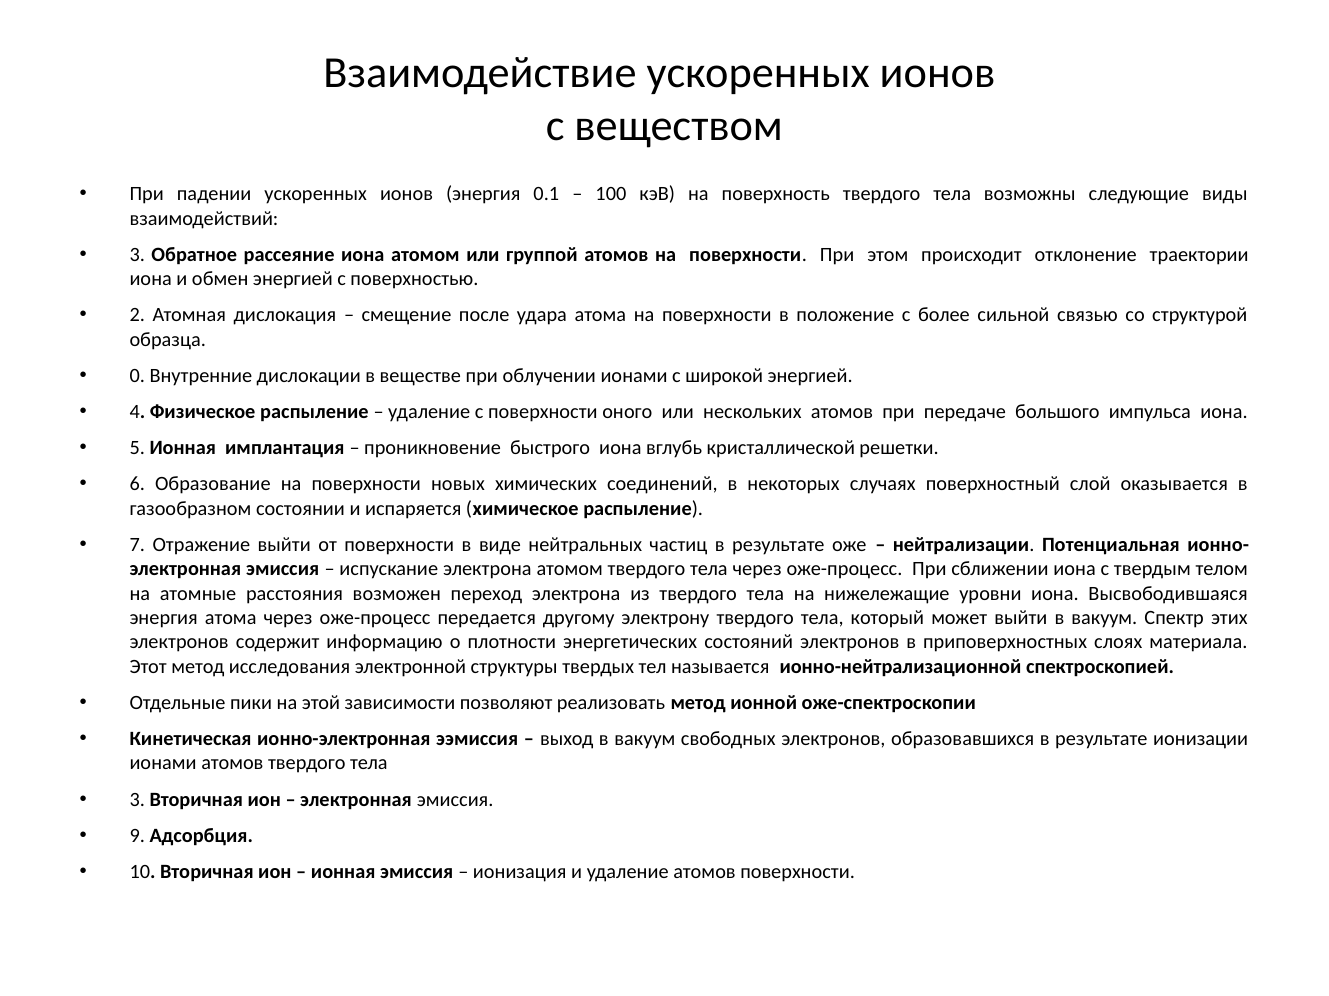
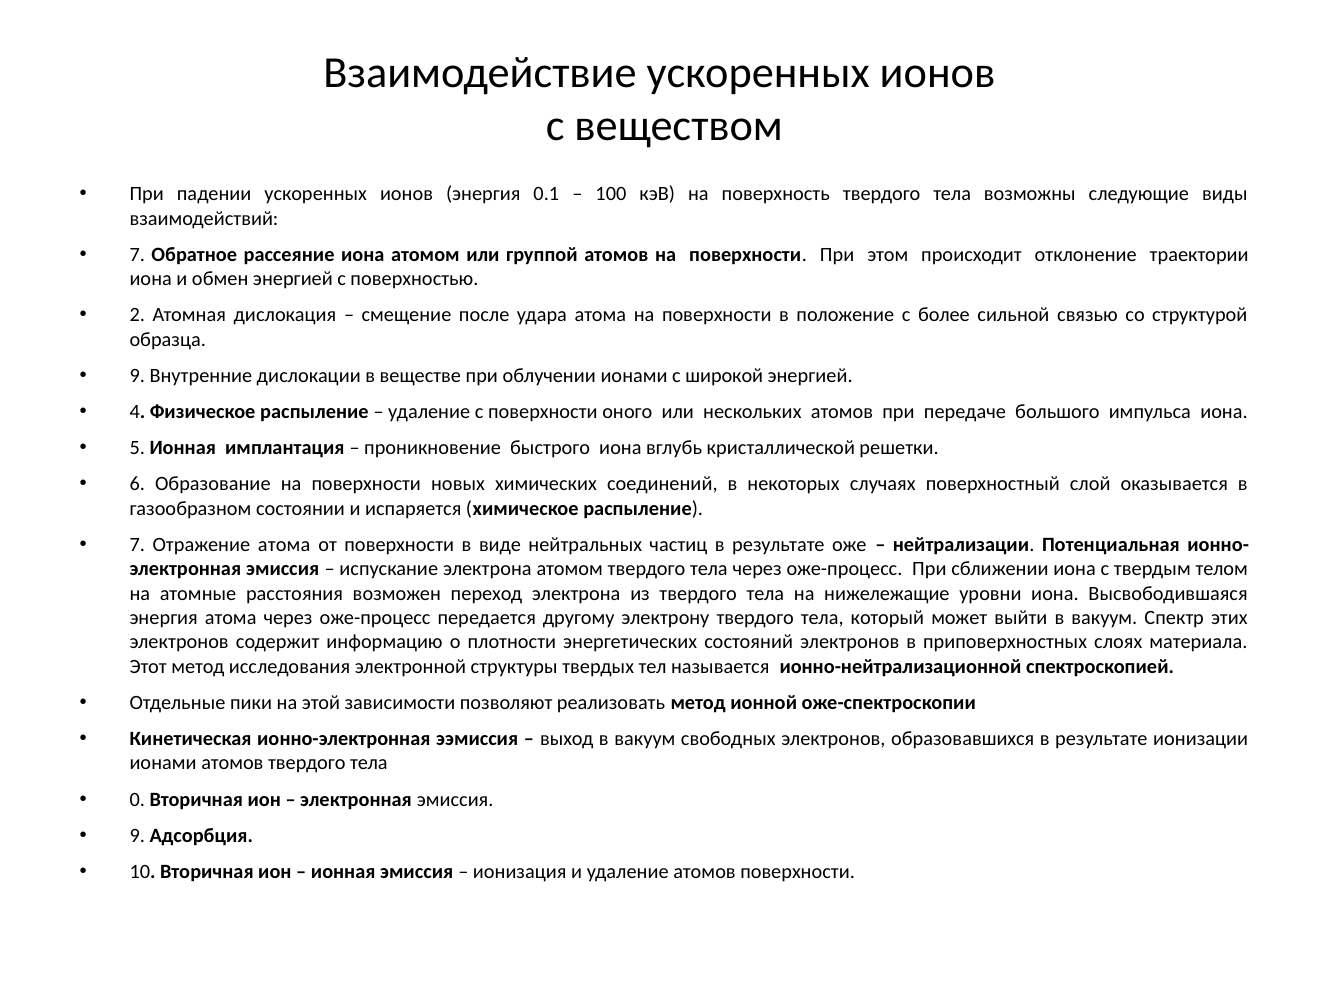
3 at (137, 255): 3 -> 7
0 at (137, 376): 0 -> 9
Отражение выйти: выйти -> атома
3 at (137, 800): 3 -> 0
